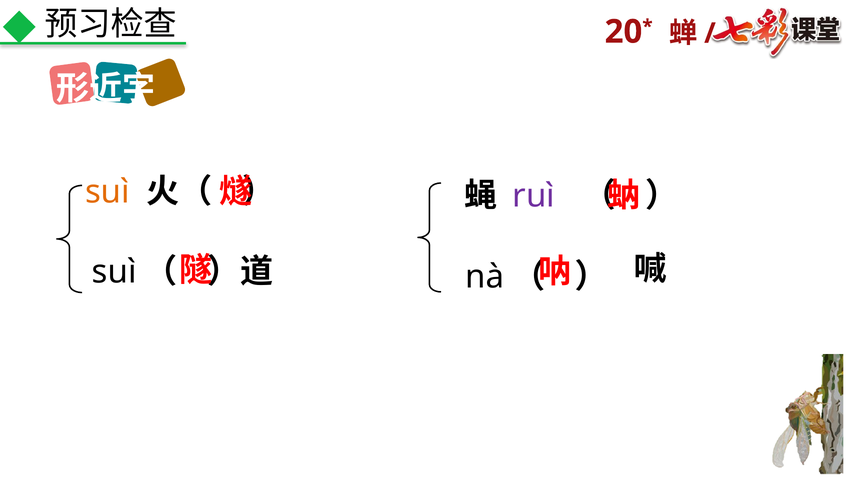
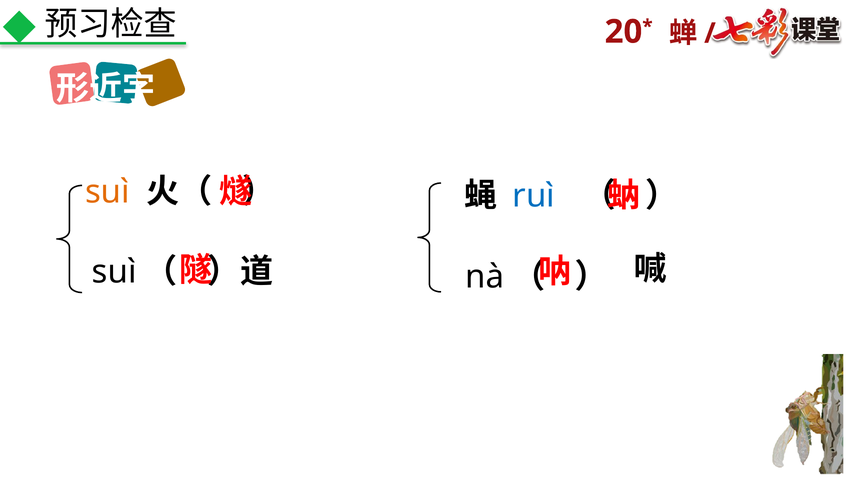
ruì colour: purple -> blue
